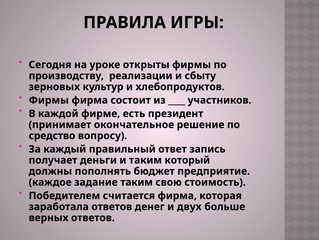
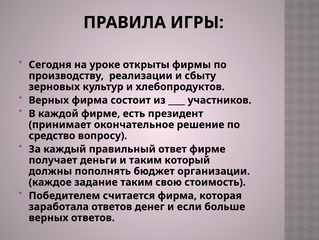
Фирмы at (49, 100): Фирмы -> Верных
ответ запись: запись -> фирме
предприятие: предприятие -> организации
двух: двух -> если
